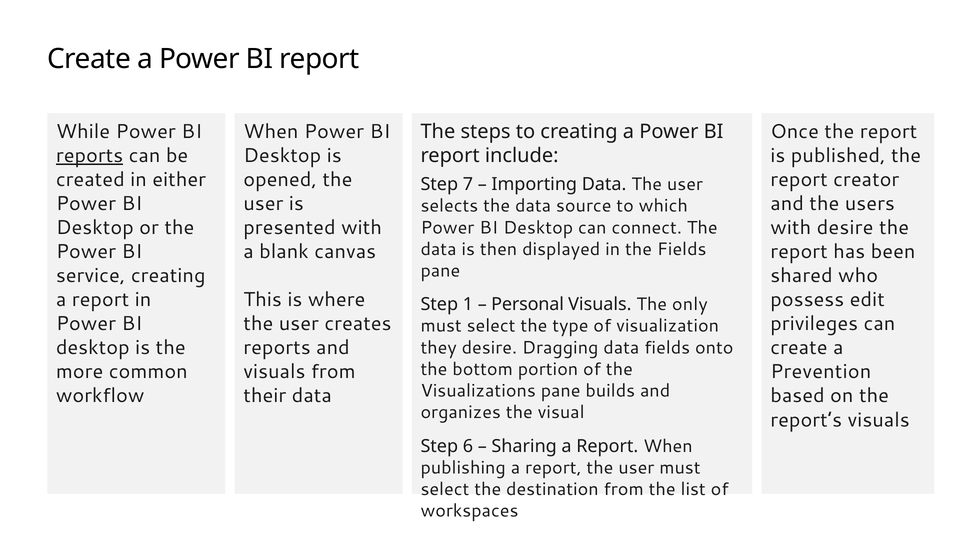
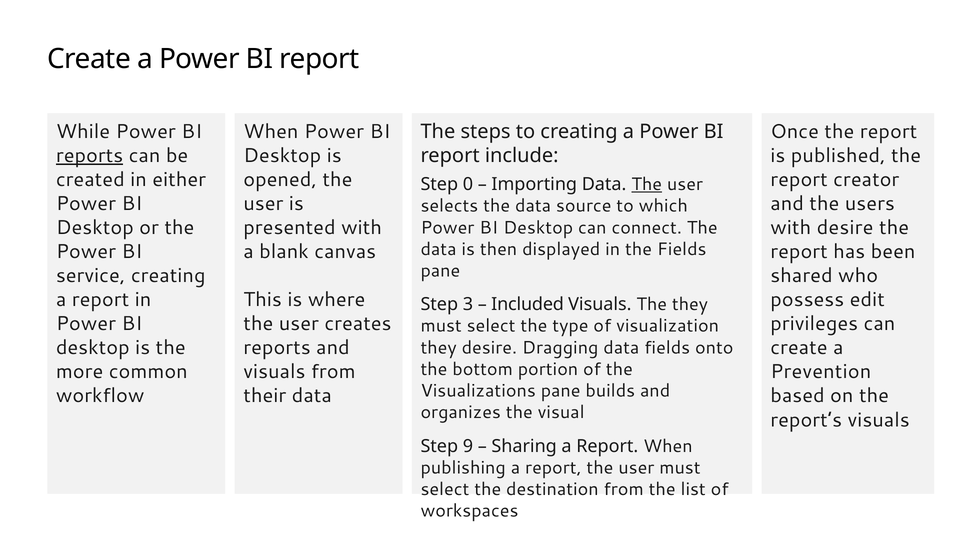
7: 7 -> 0
The at (647, 184) underline: none -> present
1: 1 -> 3
Personal: Personal -> Included
The only: only -> they
6: 6 -> 9
